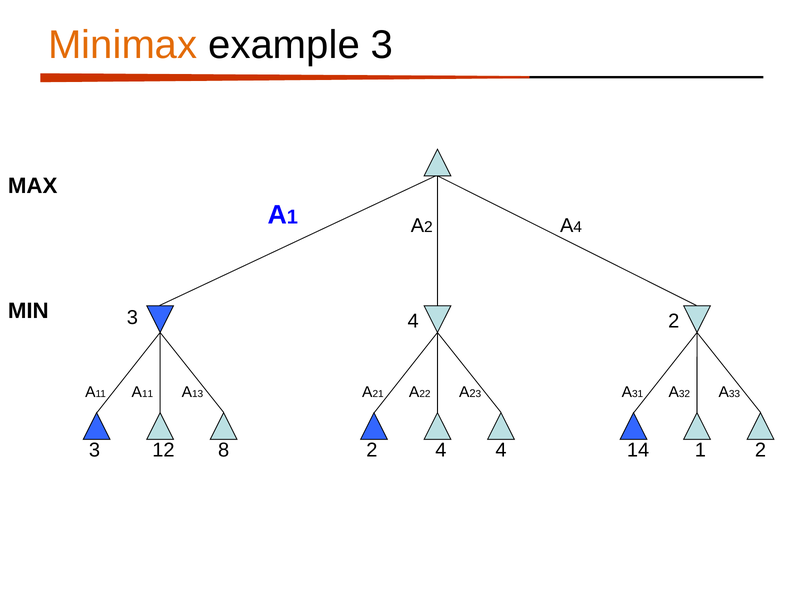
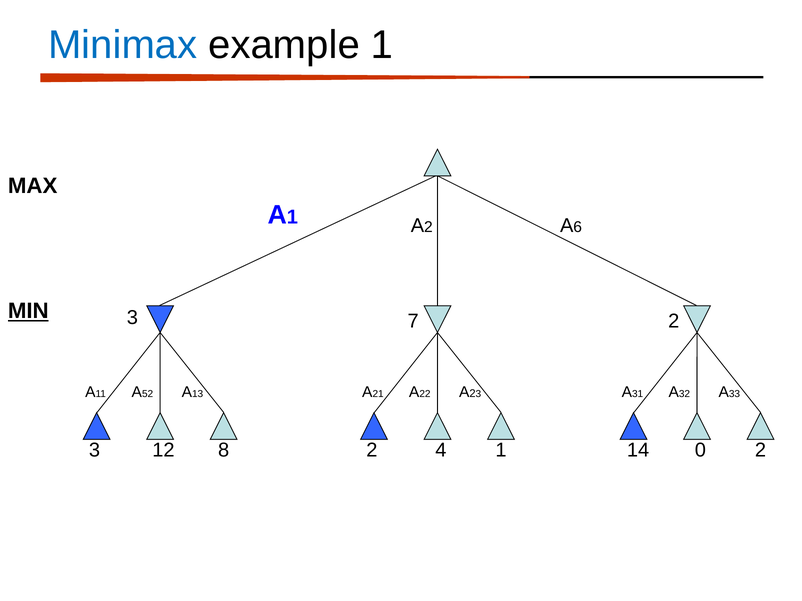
Minimax colour: orange -> blue
example 3: 3 -> 1
4 at (578, 227): 4 -> 6
MIN underline: none -> present
3 4: 4 -> 7
11 at (148, 394): 11 -> 52
4 4: 4 -> 1
14 1: 1 -> 0
